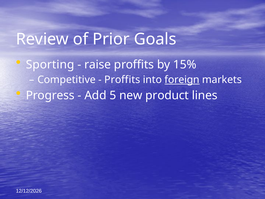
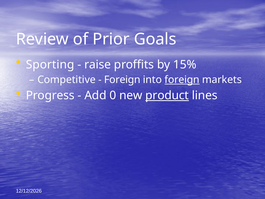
Proffits at (122, 80): Proffits -> Foreign
5: 5 -> 0
product underline: none -> present
